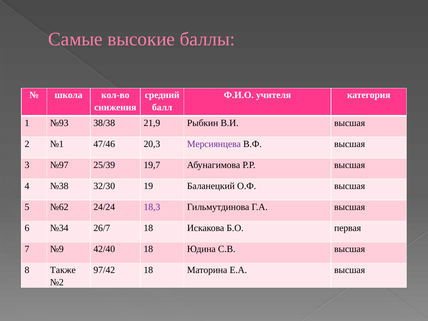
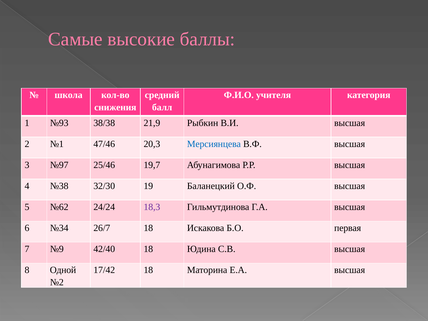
Мерсиянцева colour: purple -> blue
25/39: 25/39 -> 25/46
Также: Также -> Одной
97/42: 97/42 -> 17/42
